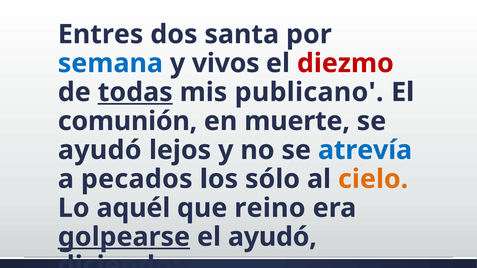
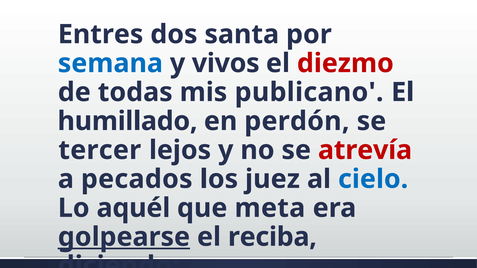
todas underline: present -> none
comunión: comunión -> humillado
muerte: muerte -> perdón
ayudó at (100, 150): ayudó -> tercer
atrevía colour: blue -> red
sólo: sólo -> juez
cielo colour: orange -> blue
reino: reino -> meta
el ayudó: ayudó -> reciba
